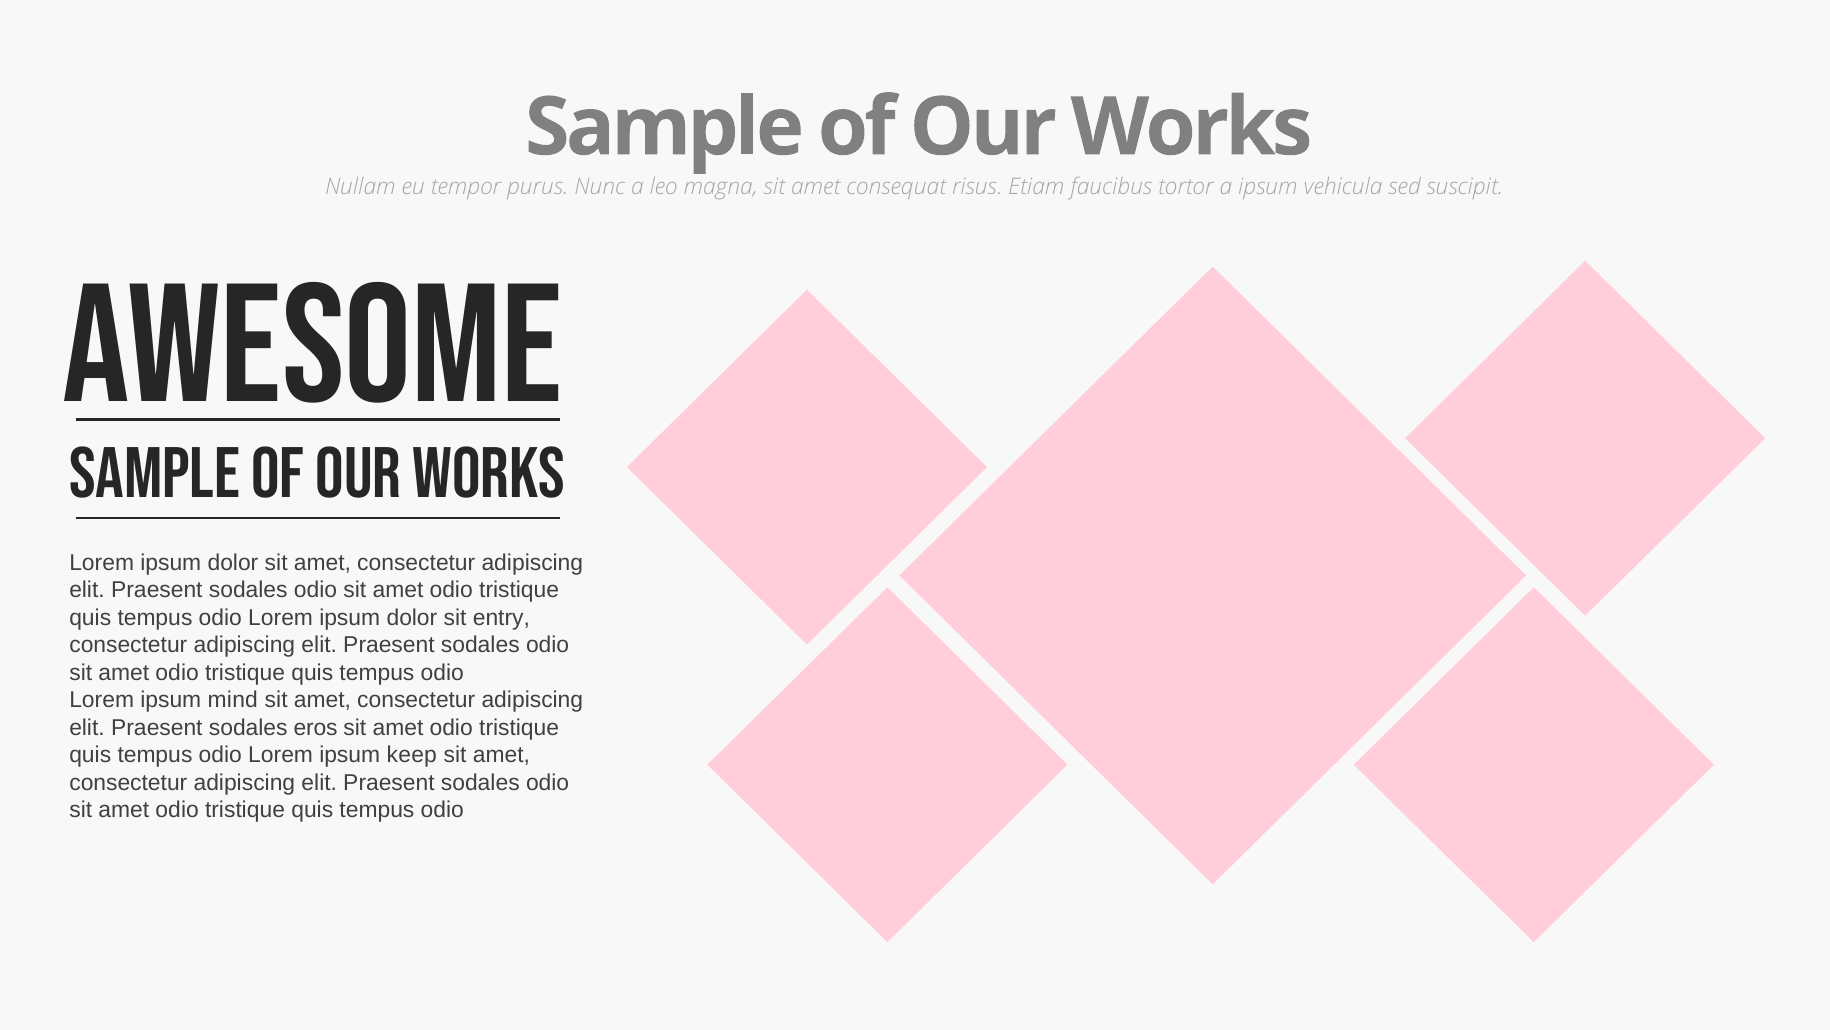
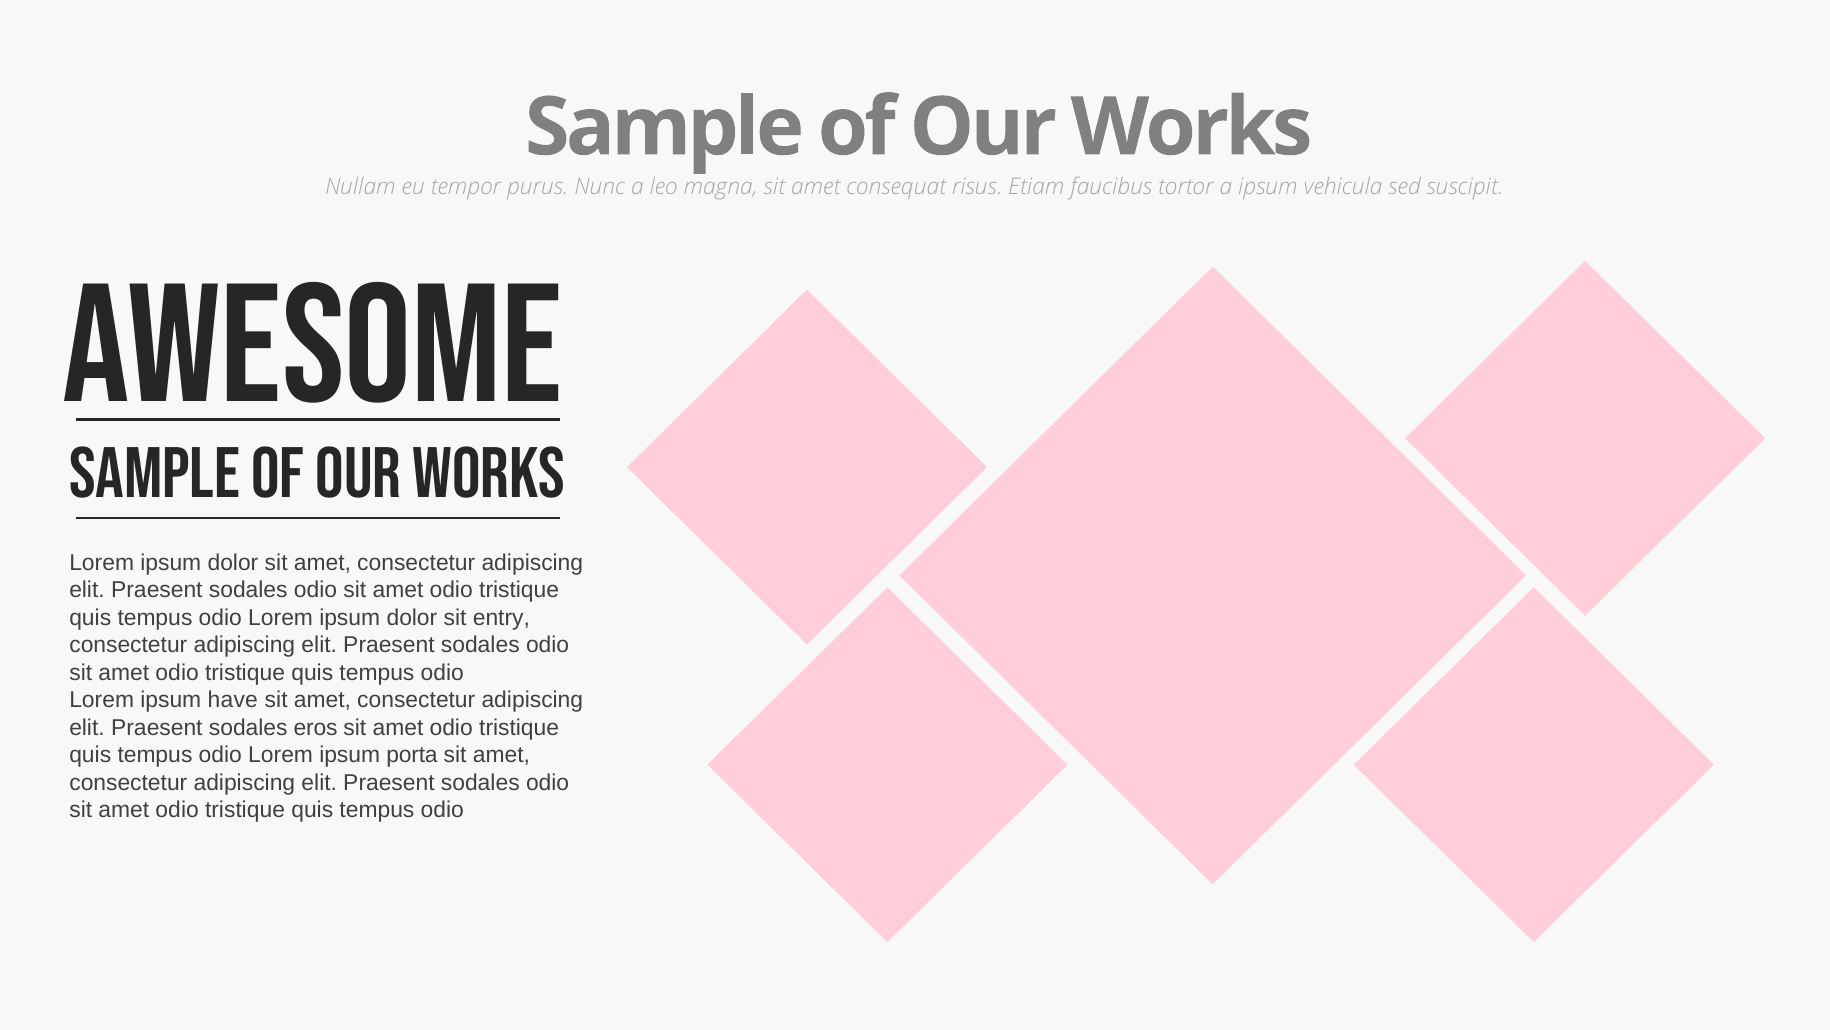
mind: mind -> have
keep: keep -> porta
